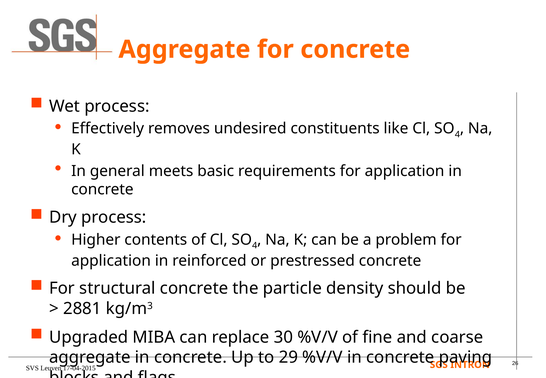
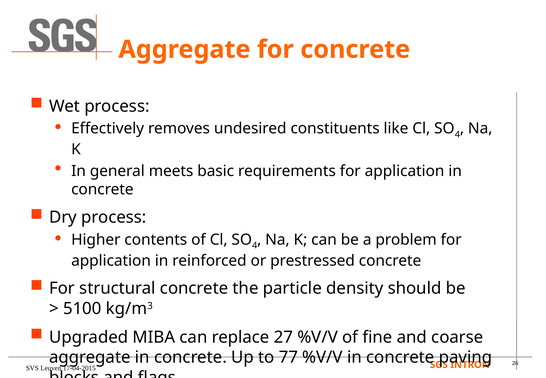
2881: 2881 -> 5100
30: 30 -> 27
29: 29 -> 77
